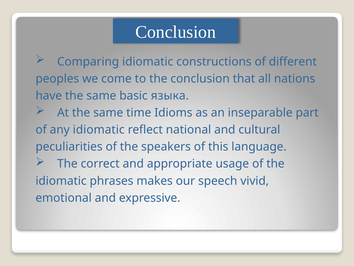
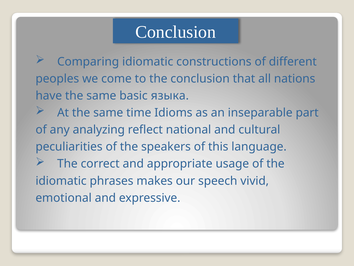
any idiomatic: idiomatic -> analyzing
